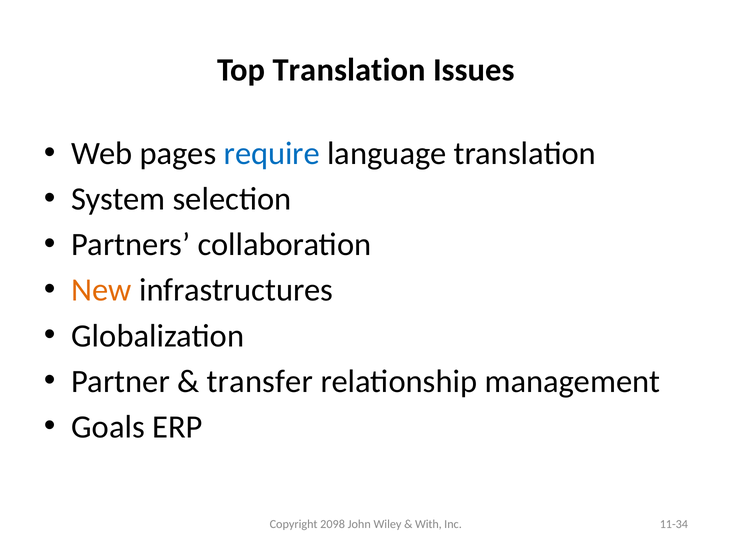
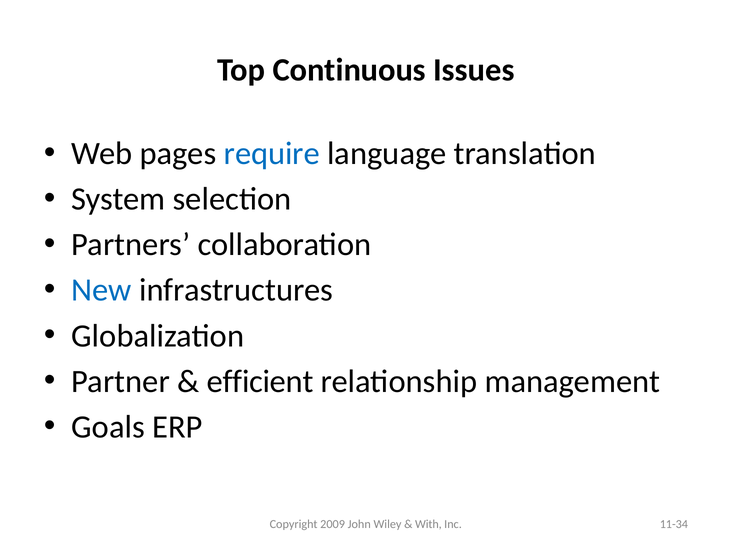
Top Translation: Translation -> Continuous
New colour: orange -> blue
transfer: transfer -> efficient
2098: 2098 -> 2009
